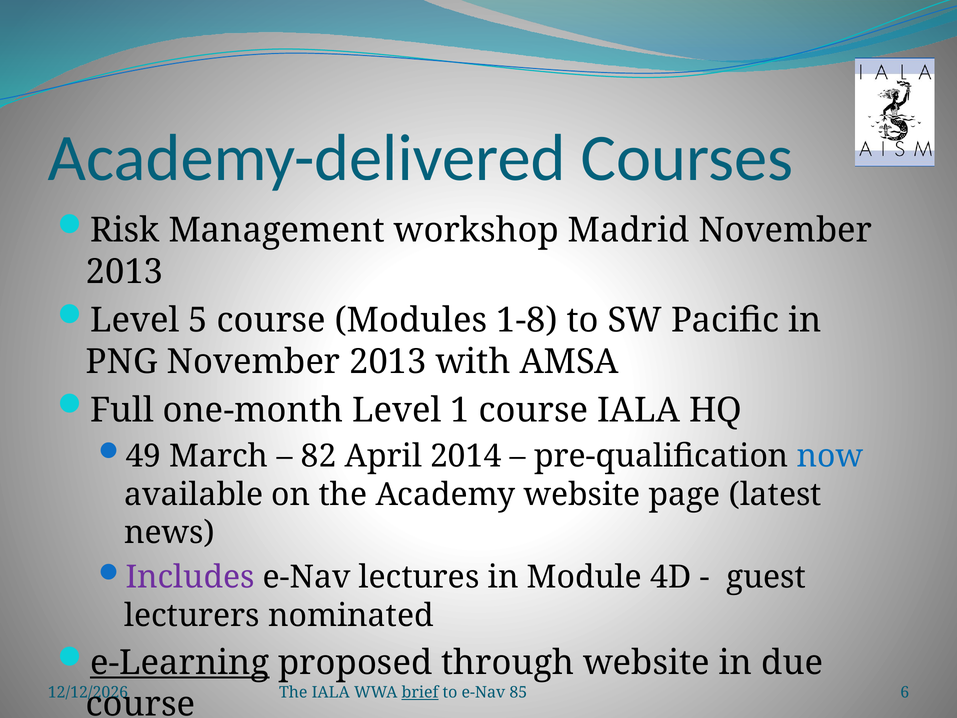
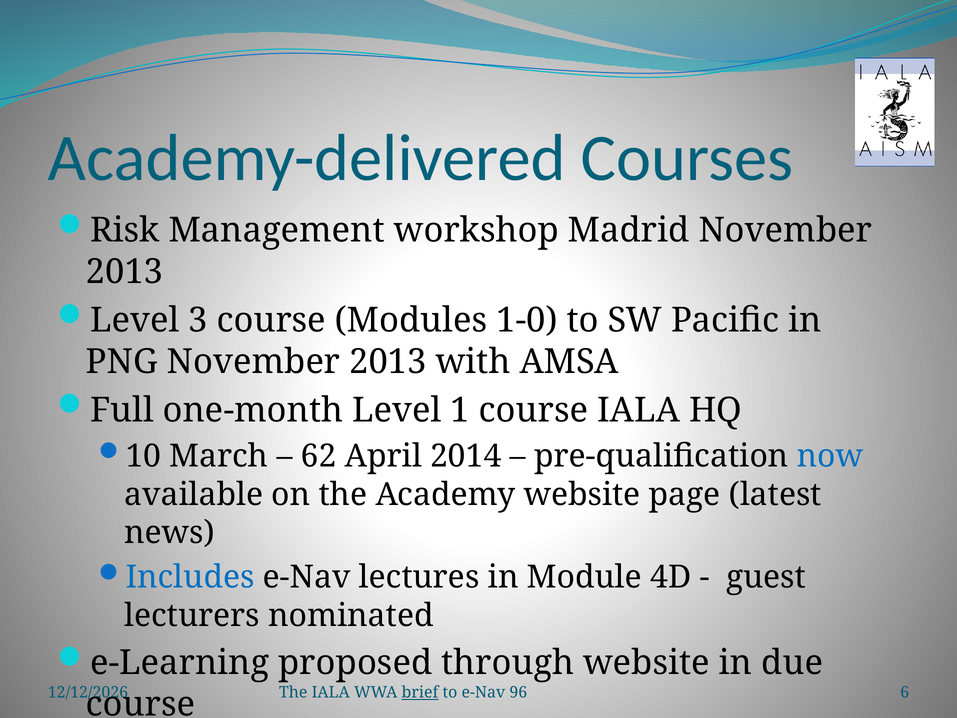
5: 5 -> 3
1-8: 1-8 -> 1-0
49: 49 -> 10
82: 82 -> 62
Includes colour: purple -> blue
e-Learning underline: present -> none
85: 85 -> 96
